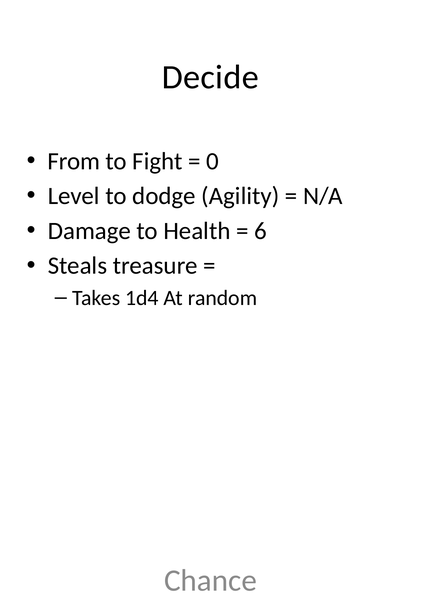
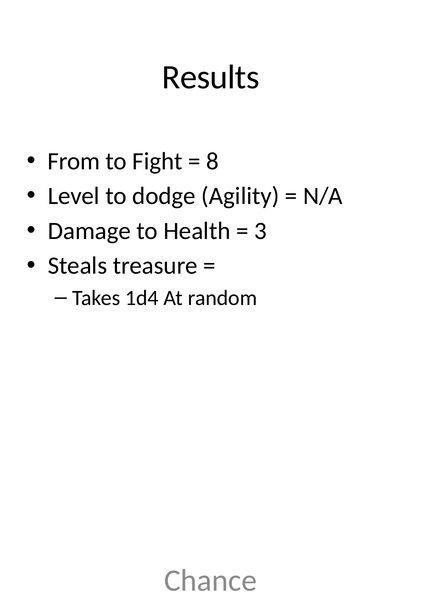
Decide: Decide -> Results
0: 0 -> 8
6: 6 -> 3
